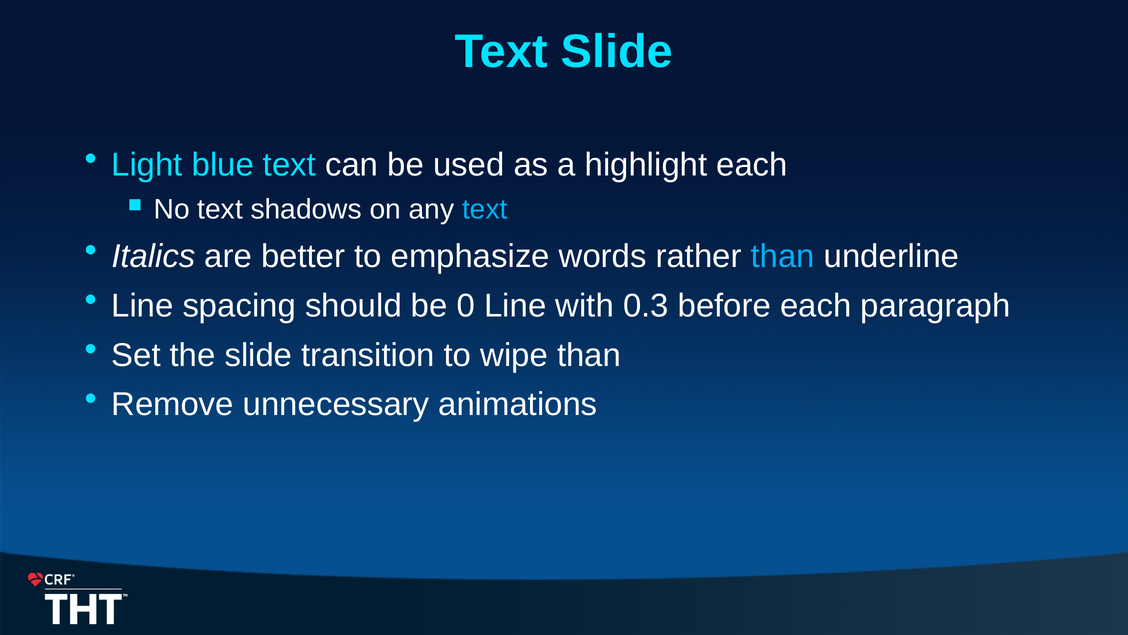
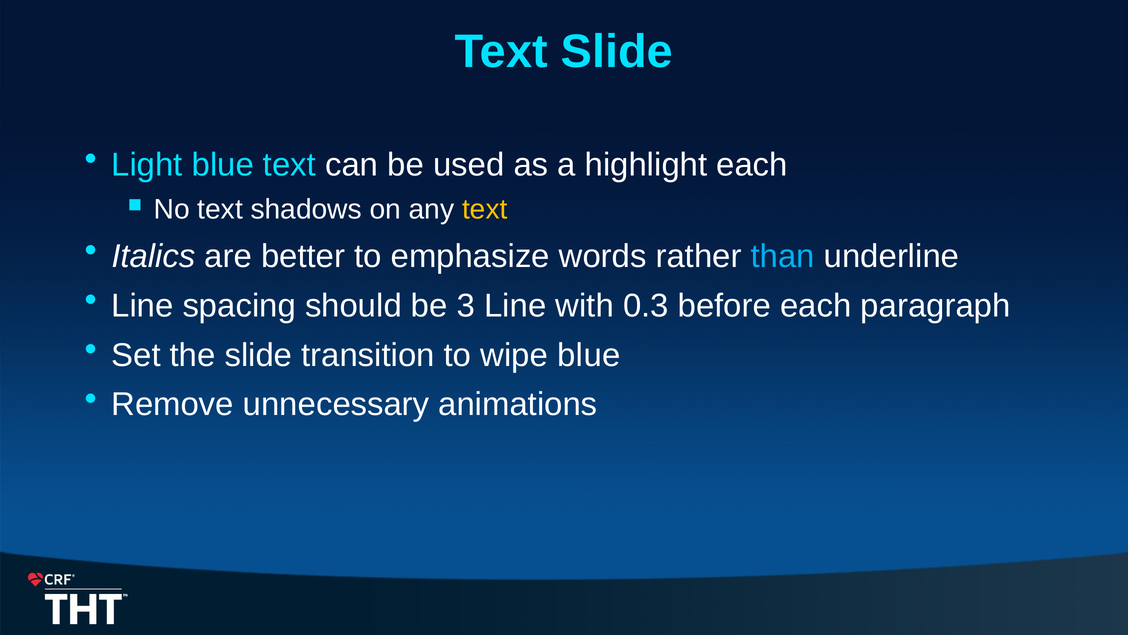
text at (485, 209) colour: light blue -> yellow
0: 0 -> 3
wipe than: than -> blue
